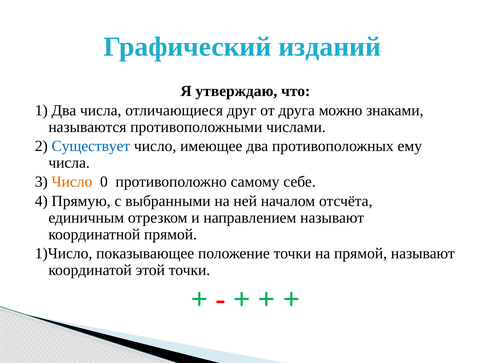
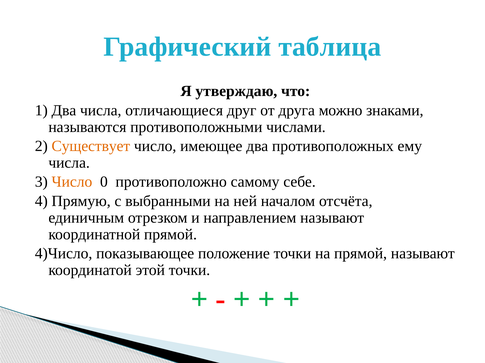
изданий: изданий -> таблица
Существует colour: blue -> orange
1)Число: 1)Число -> 4)Число
